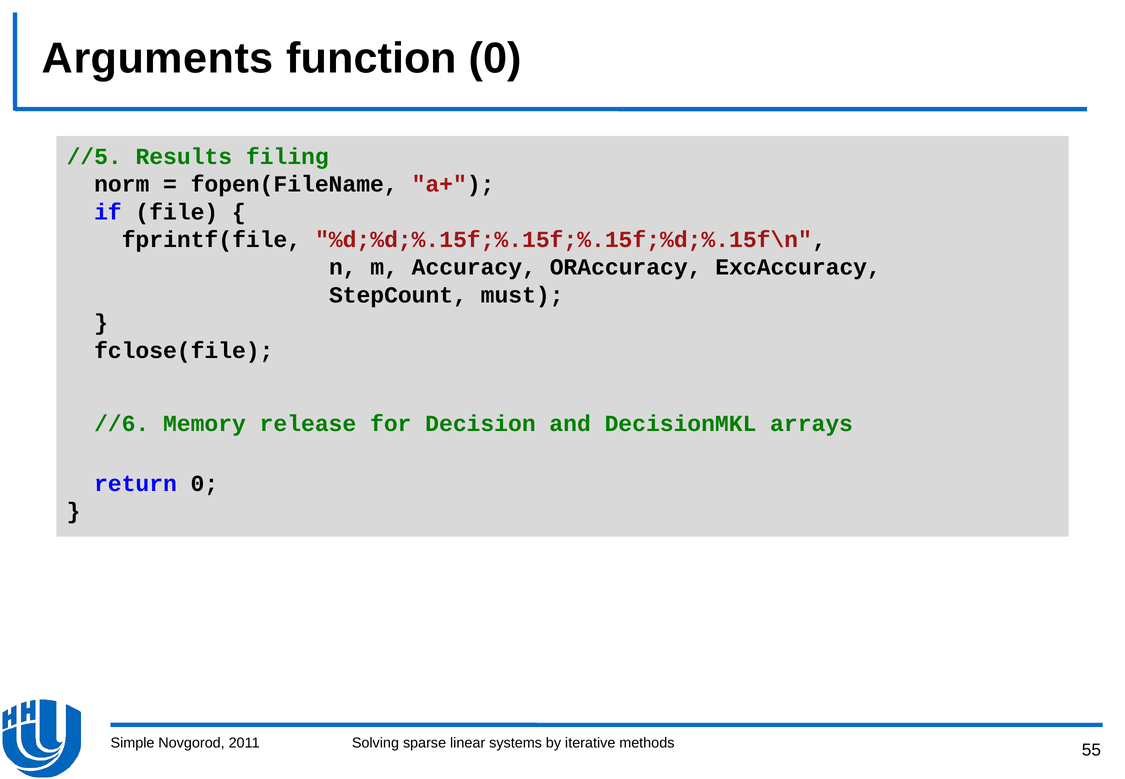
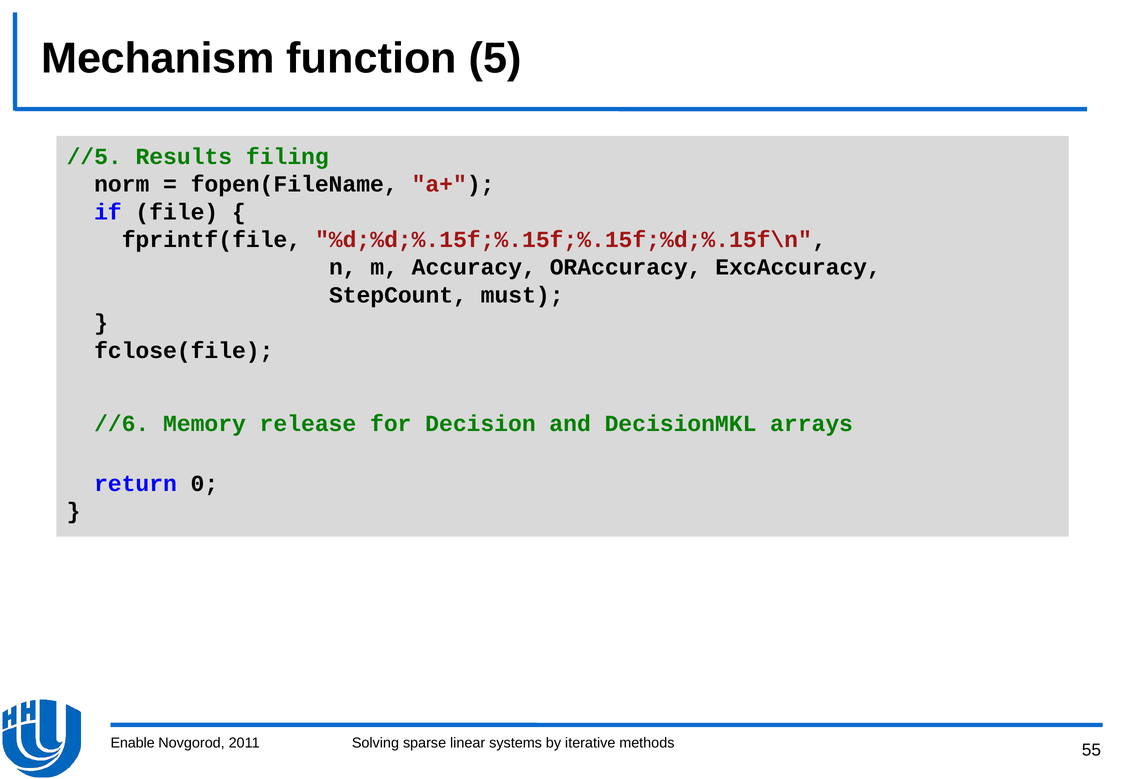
Arguments: Arguments -> Mechanism
function 0: 0 -> 5
Simple: Simple -> Enable
